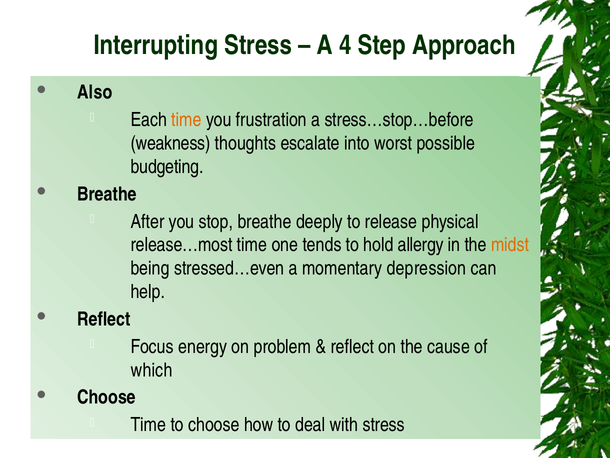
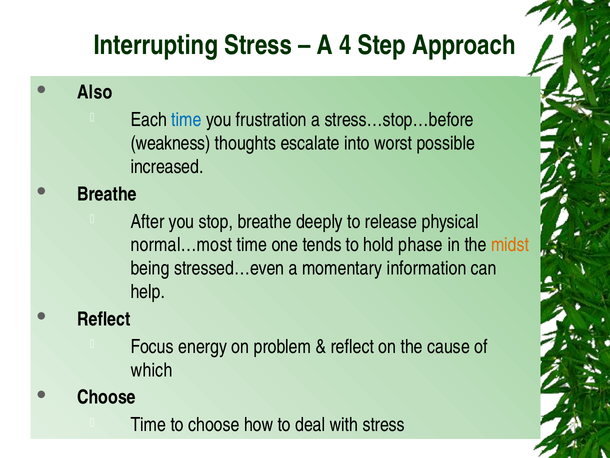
time at (187, 120) colour: orange -> blue
budgeting: budgeting -> increased
release…most: release…most -> normal…most
allergy: allergy -> phase
depression: depression -> information
